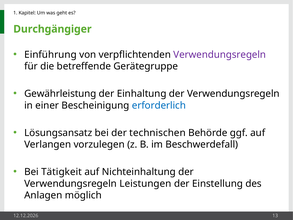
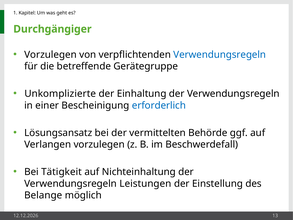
Einführung at (50, 55): Einführung -> Vorzulegen
Verwendungsregeln at (220, 55) colour: purple -> blue
Gewährleistung: Gewährleistung -> Unkomplizierte
technischen: technischen -> vermittelten
Anlagen: Anlagen -> Belange
